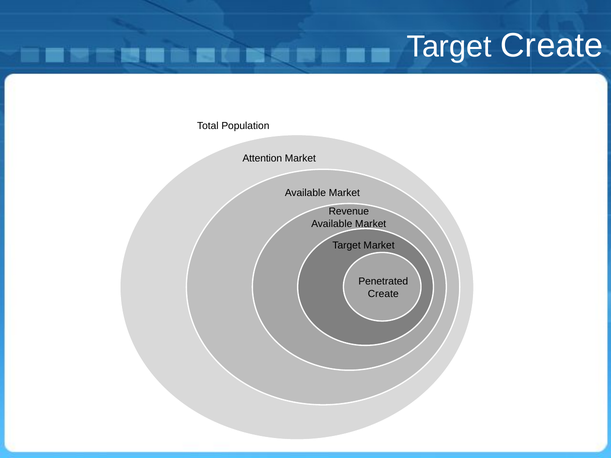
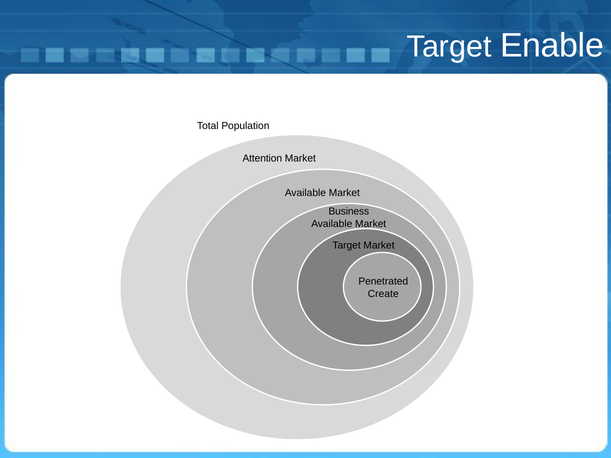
Target Create: Create -> Enable
Revenue: Revenue -> Business
